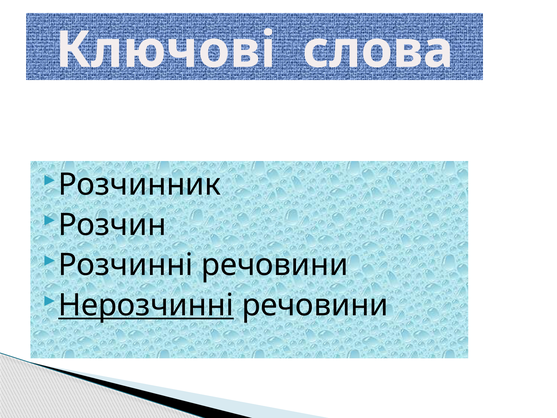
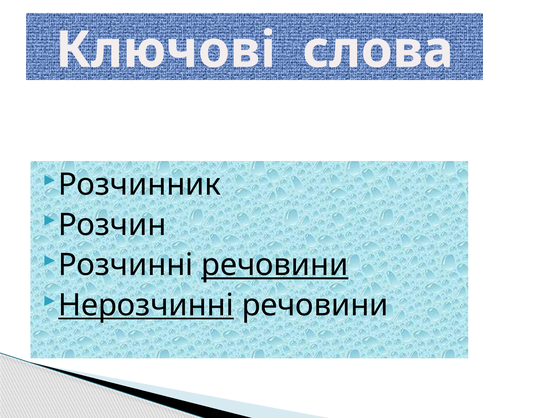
речовини at (275, 265) underline: none -> present
